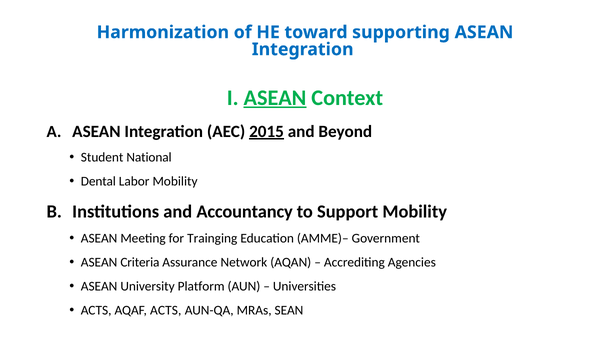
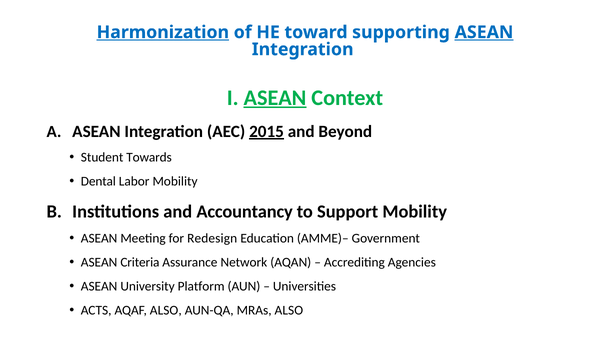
Harmonization underline: none -> present
ASEAN at (484, 32) underline: none -> present
National: National -> Towards
Trainging: Trainging -> Redesign
AQAF ACTS: ACTS -> ALSO
MRAs SEAN: SEAN -> ALSO
